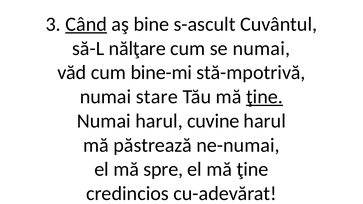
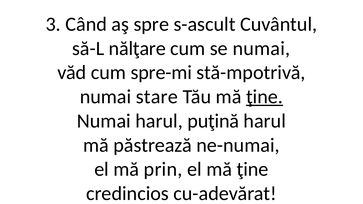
Când underline: present -> none
bine: bine -> spre
bine-mi: bine-mi -> spre-mi
cuvine: cuvine -> puţină
spre: spre -> prin
